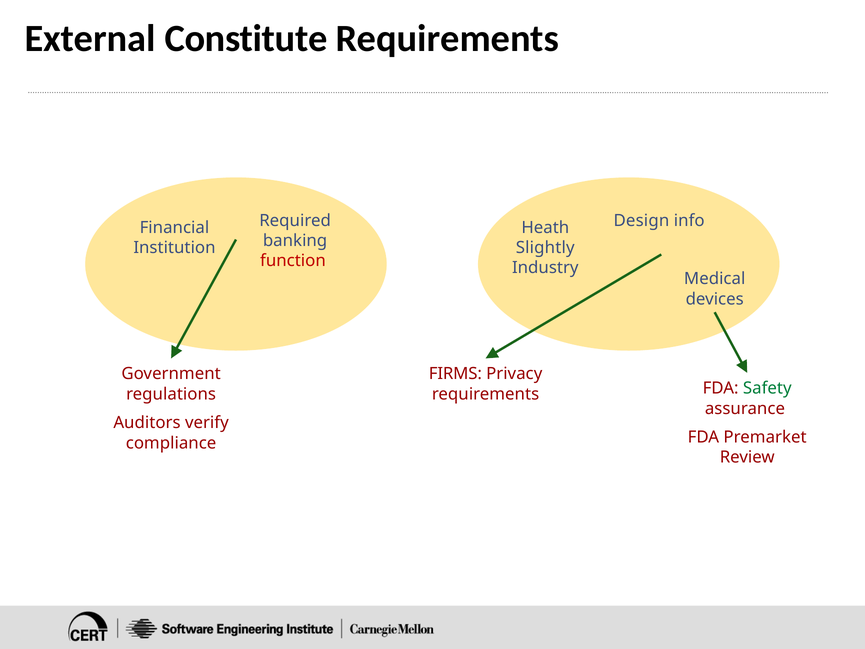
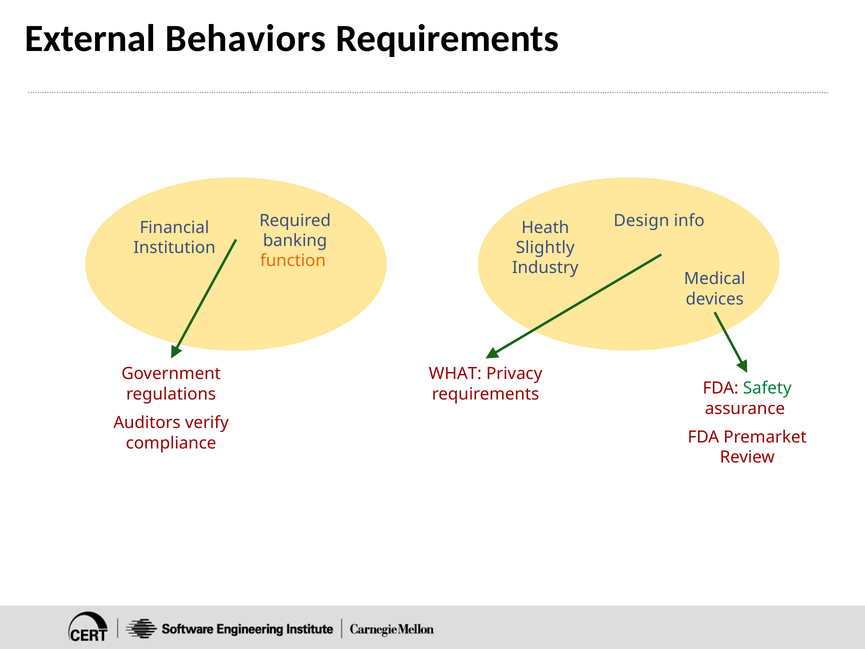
Constitute: Constitute -> Behaviors
function colour: red -> orange
FIRMS: FIRMS -> WHAT
